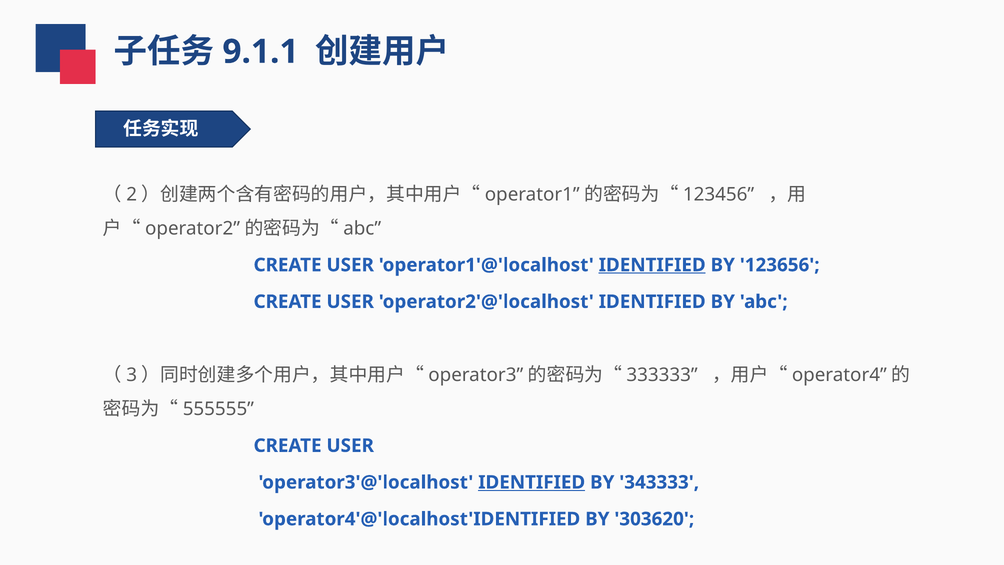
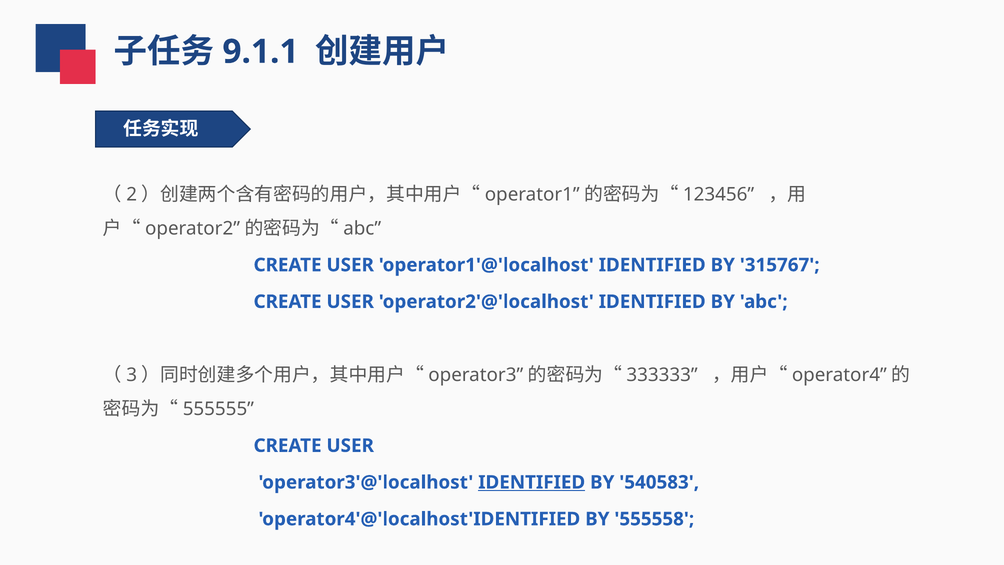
IDENTIFIED at (652, 265) underline: present -> none
123656: 123656 -> 315767
343333: 343333 -> 540583
303620: 303620 -> 555558
